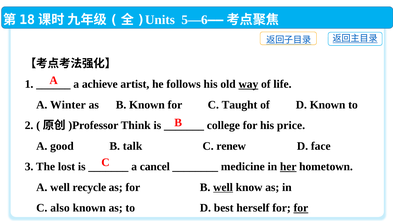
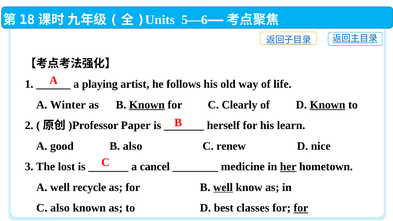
achieve: achieve -> playing
way underline: present -> none
Known at (147, 105) underline: none -> present
Taught: Taught -> Clearly
Known at (328, 105) underline: none -> present
Think: Think -> Paper
college: college -> herself
price: price -> learn
B talk: talk -> also
face: face -> nice
herself: herself -> classes
